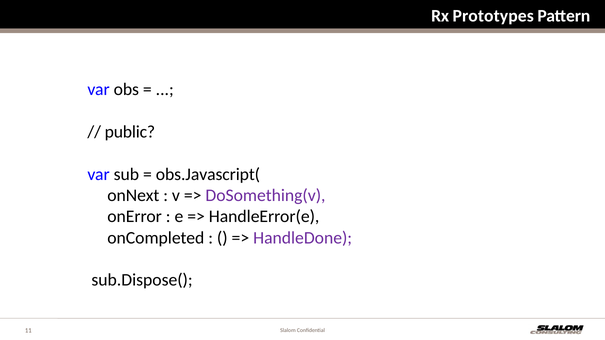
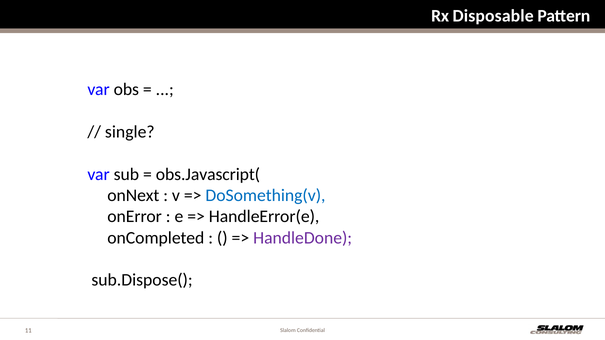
Prototypes: Prototypes -> Disposable
public: public -> single
DoSomething(v colour: purple -> blue
